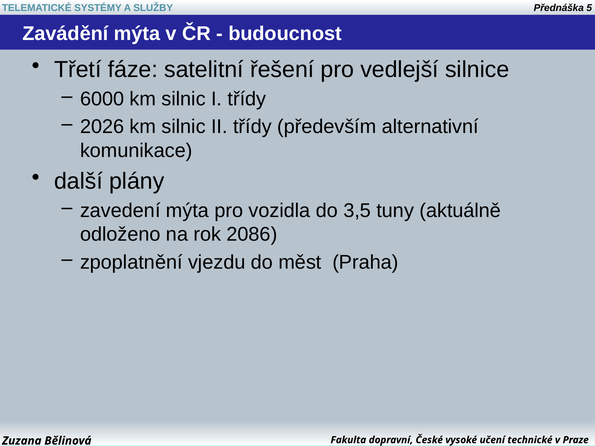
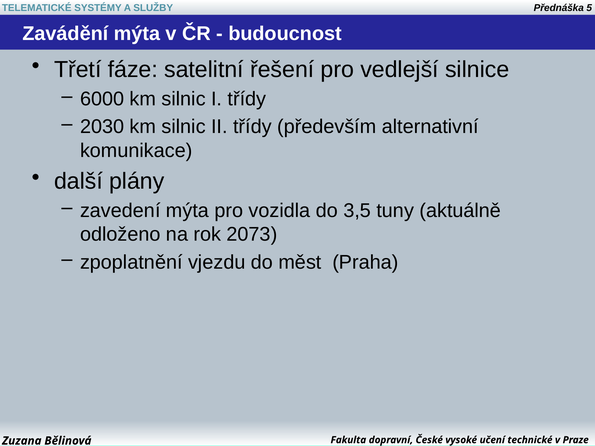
2026: 2026 -> 2030
2086: 2086 -> 2073
